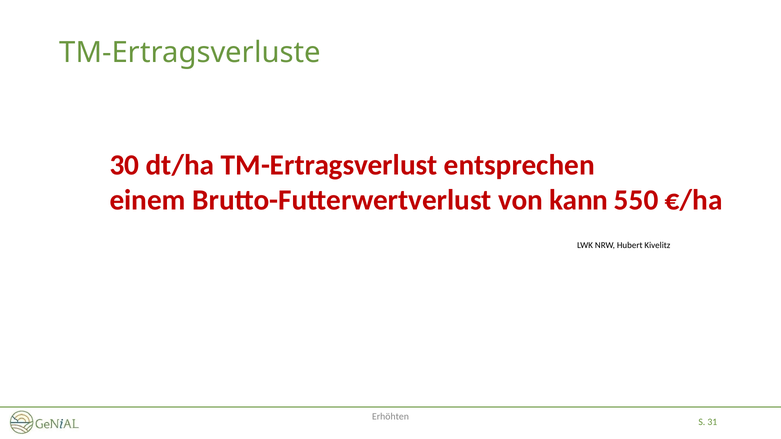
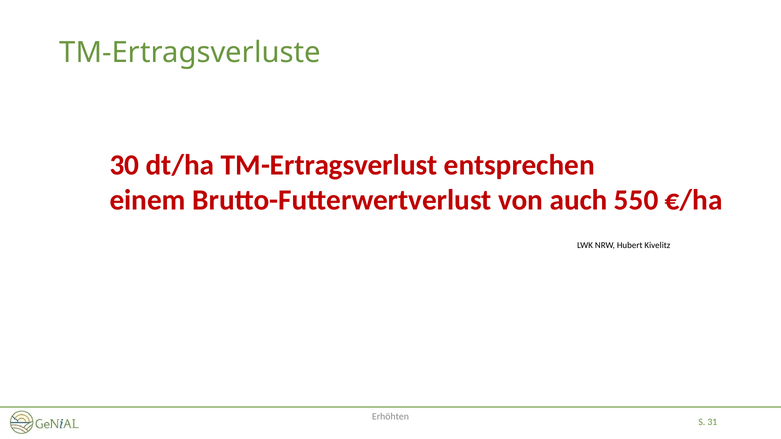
kann: kann -> auch
